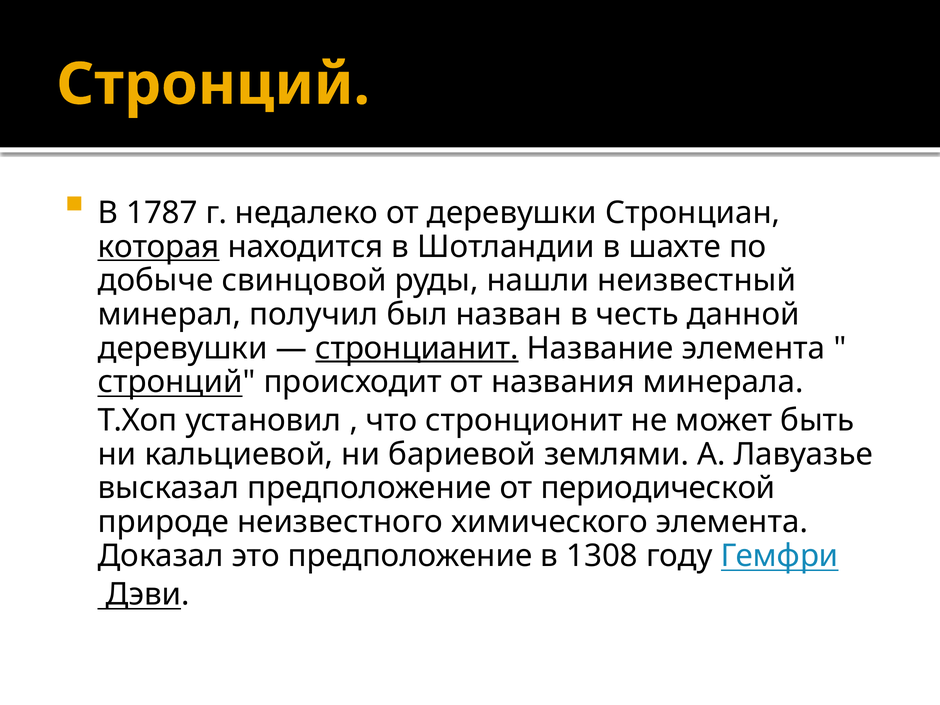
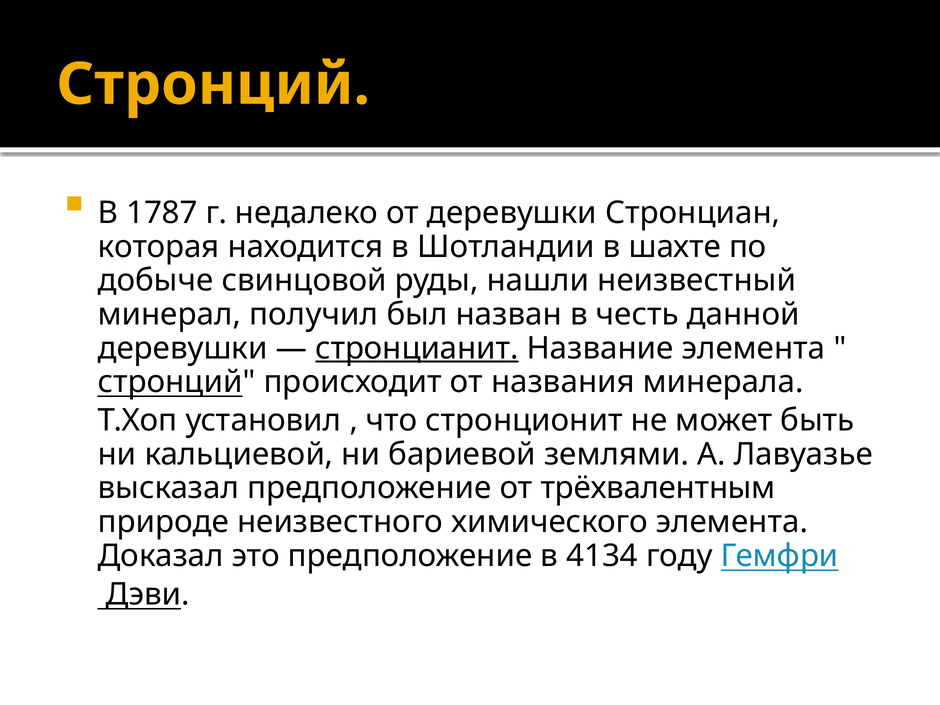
которая underline: present -> none
периодической: периодической -> трёхвалентным
1308: 1308 -> 4134
